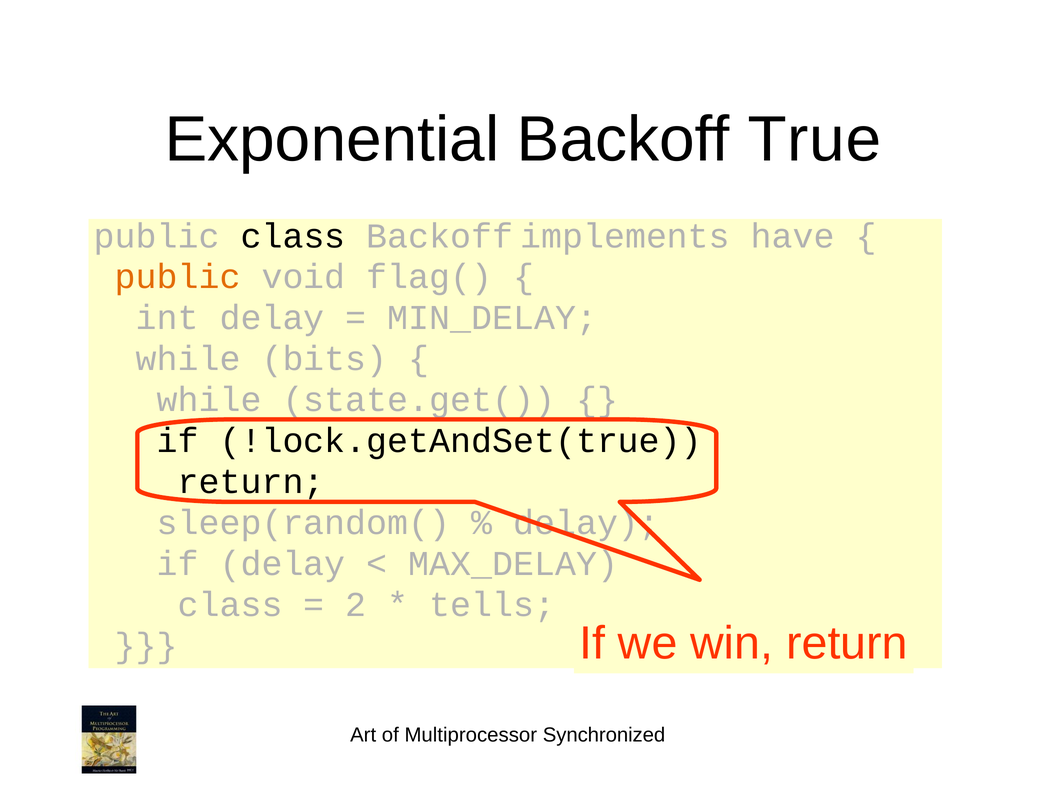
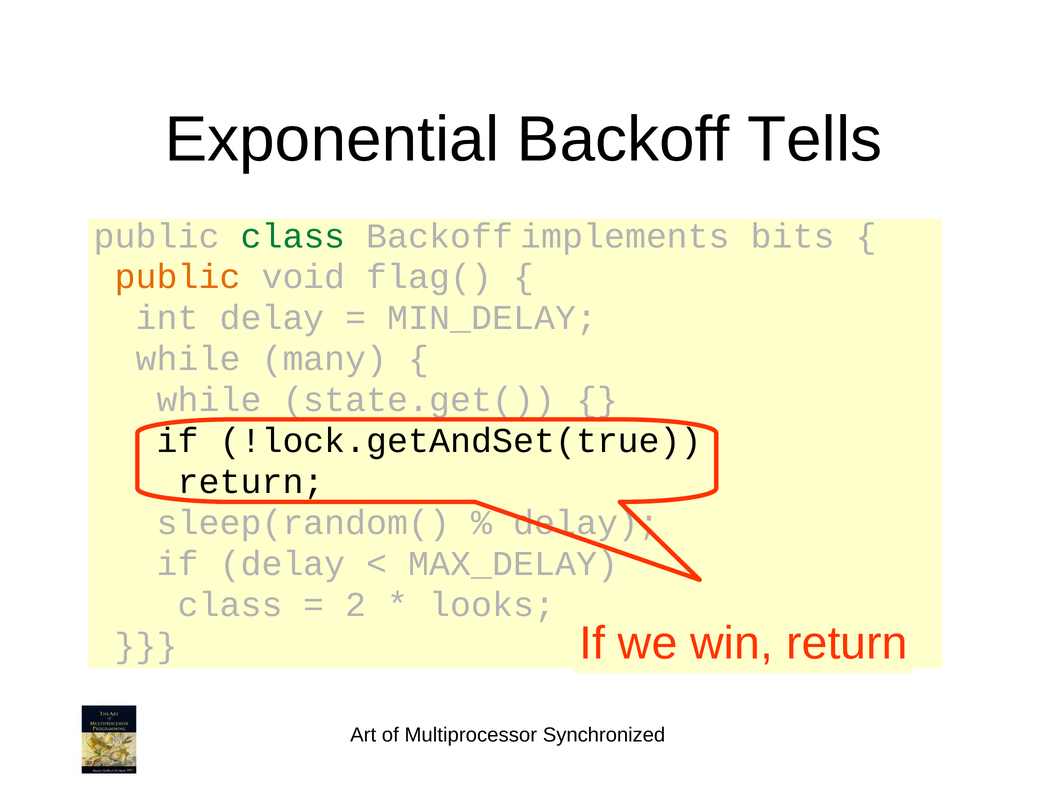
True: True -> Tells
class at (293, 236) colour: black -> green
have: have -> bits
bits: bits -> many
tells: tells -> looks
